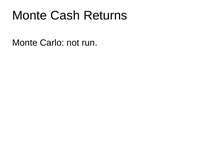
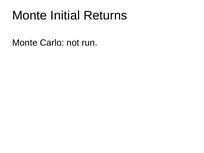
Cash: Cash -> Initial
